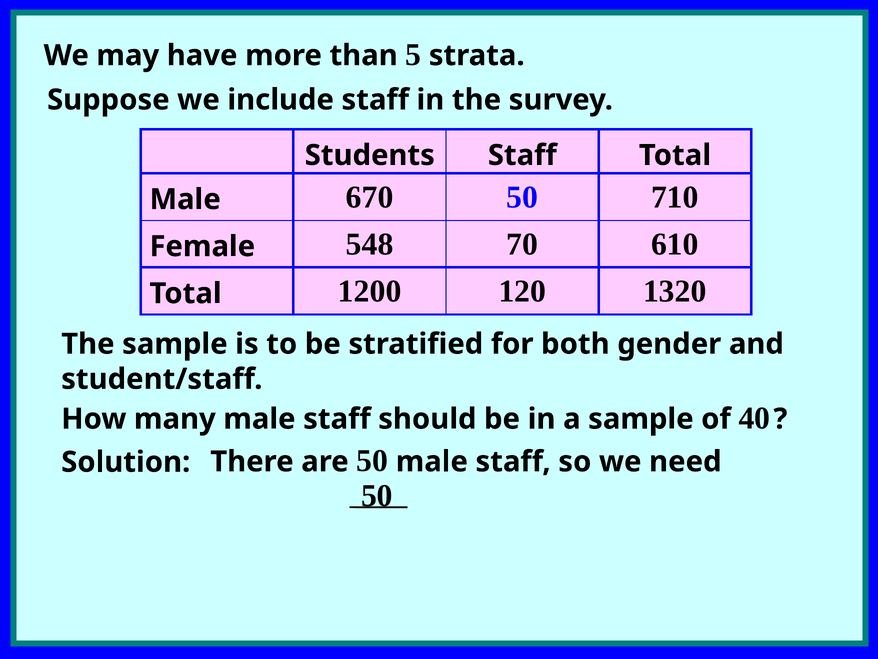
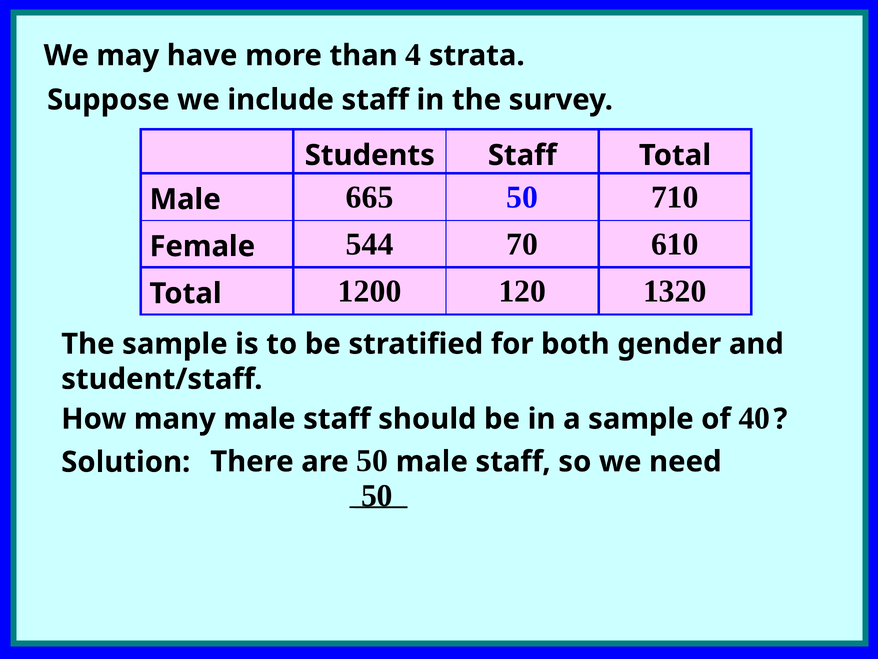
5: 5 -> 4
670: 670 -> 665
548: 548 -> 544
